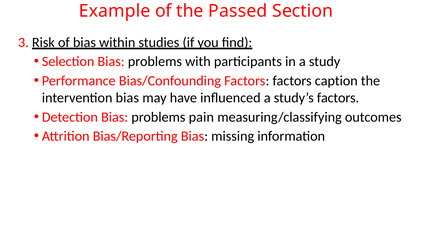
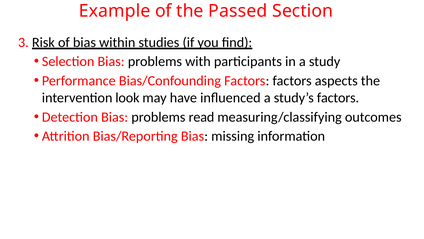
caption: caption -> aspects
intervention bias: bias -> look
pain: pain -> read
